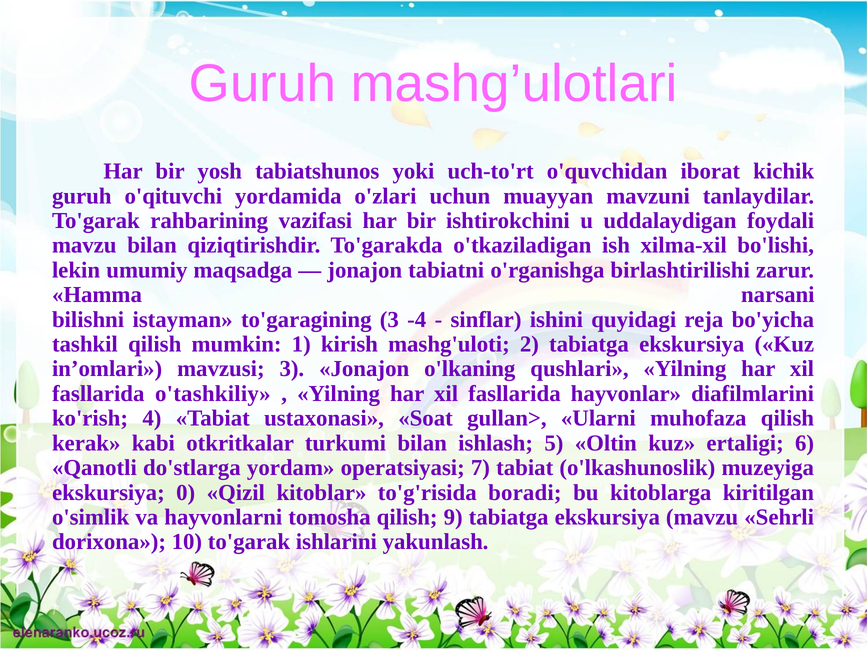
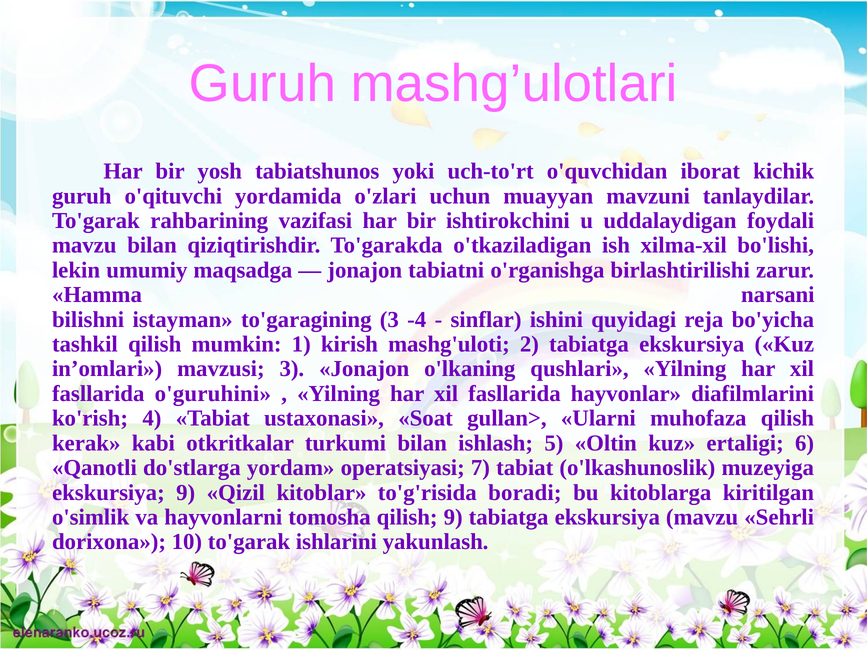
o'tashkiliy: o'tashkiliy -> o'guruhini
ekskursiya 0: 0 -> 9
